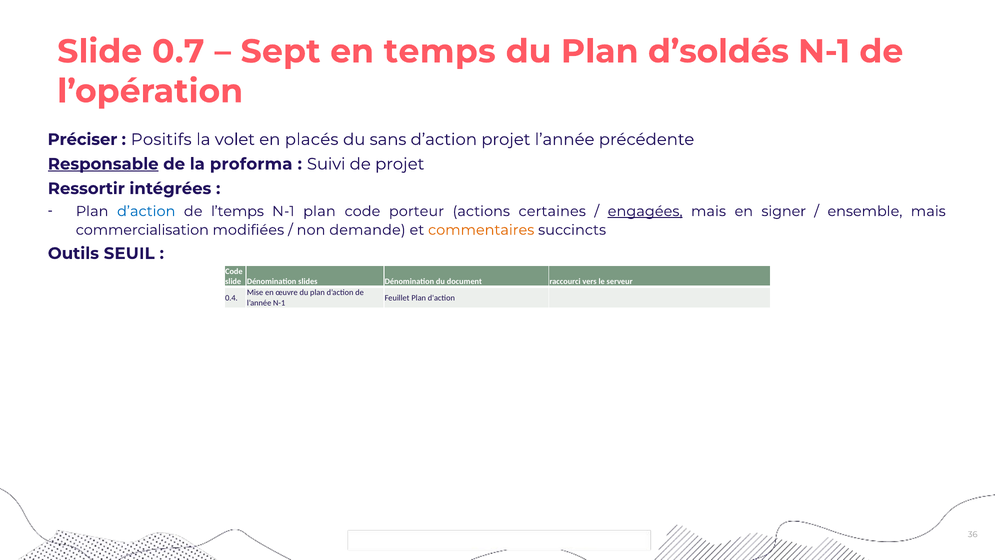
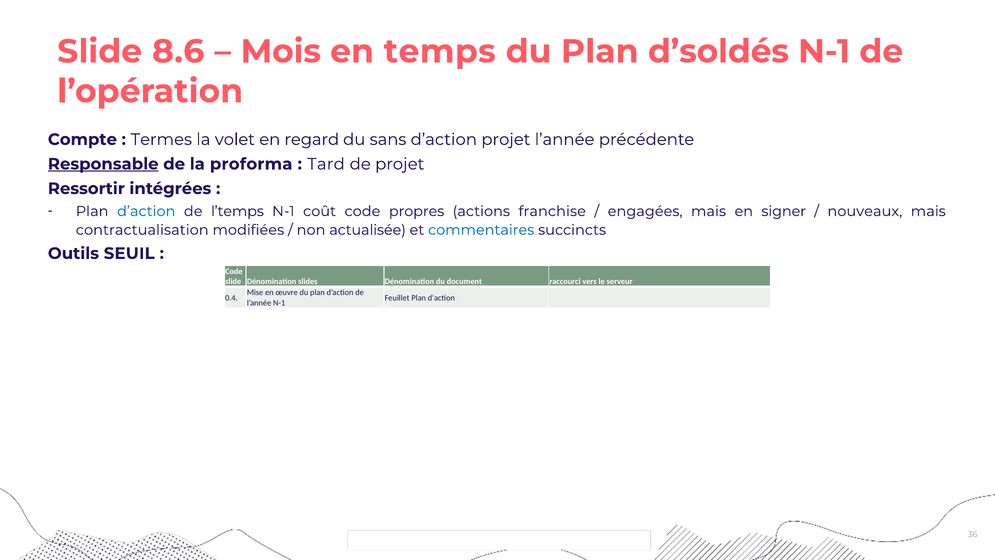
0.7: 0.7 -> 8.6
Sept: Sept -> Mois
Préciser: Préciser -> Compte
Positifs: Positifs -> Termes
placés: placés -> regard
Suivi: Suivi -> Tard
N-1 plan: plan -> coût
porteur: porteur -> propres
certaines: certaines -> franchise
engagées underline: present -> none
ensemble: ensemble -> nouveaux
commercialisation: commercialisation -> contractualisation
demande: demande -> actualisée
commentaires colour: orange -> blue
